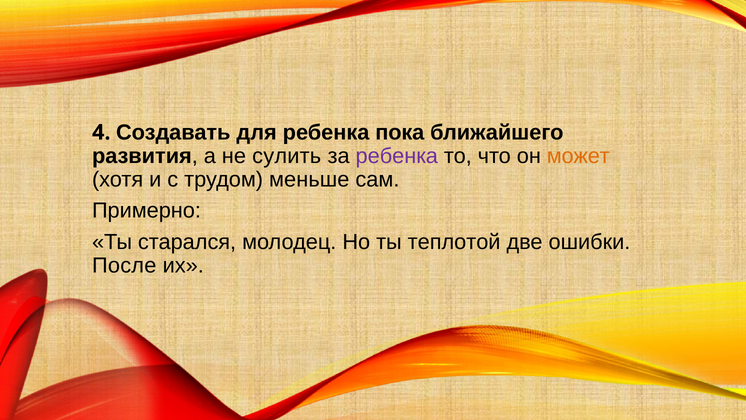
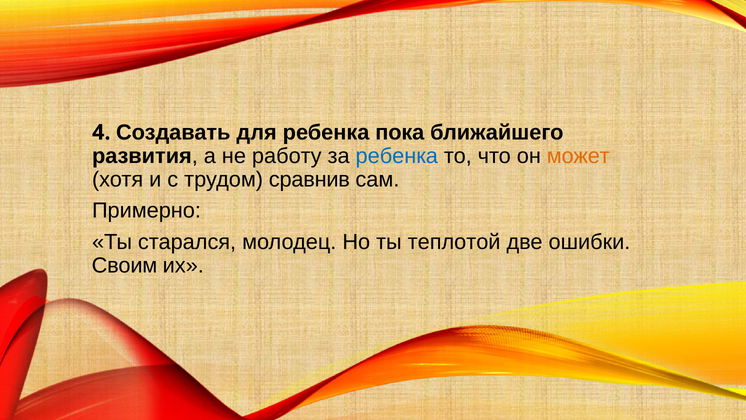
сулить: сулить -> работу
ребенка at (397, 156) colour: purple -> blue
меньше: меньше -> сравнив
После: После -> Своим
